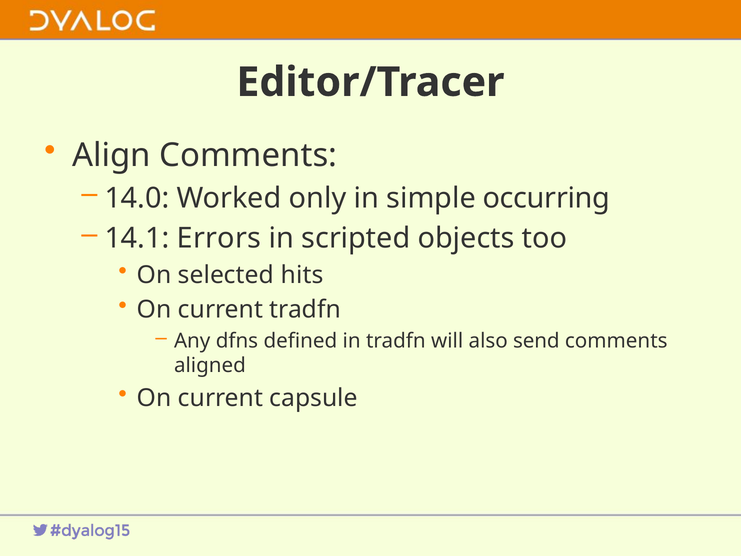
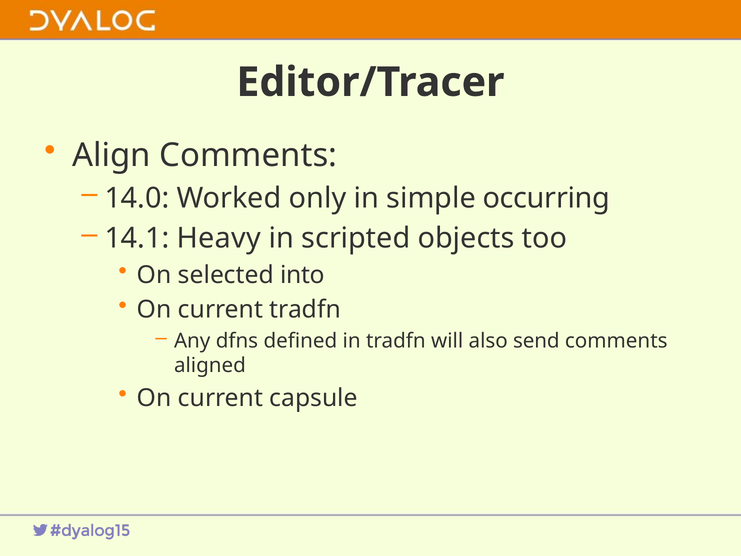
Errors: Errors -> Heavy
hits: hits -> into
